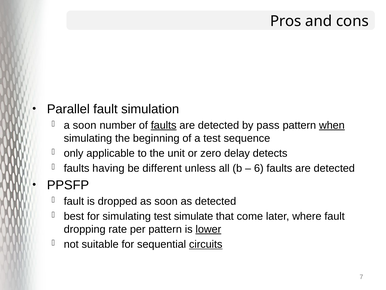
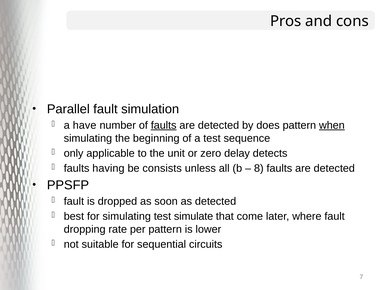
a soon: soon -> have
pass: pass -> does
different: different -> consists
6: 6 -> 8
lower underline: present -> none
circuits underline: present -> none
